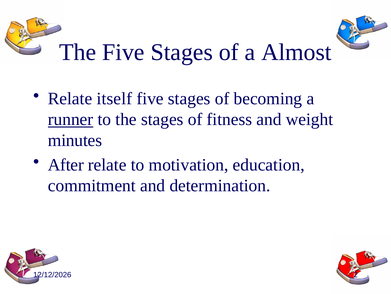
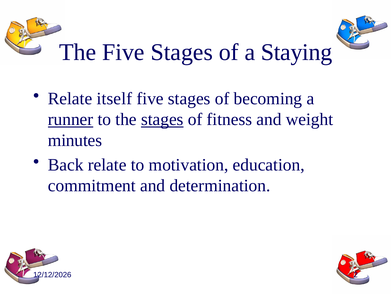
Almost: Almost -> Staying
stages at (162, 119) underline: none -> present
After: After -> Back
